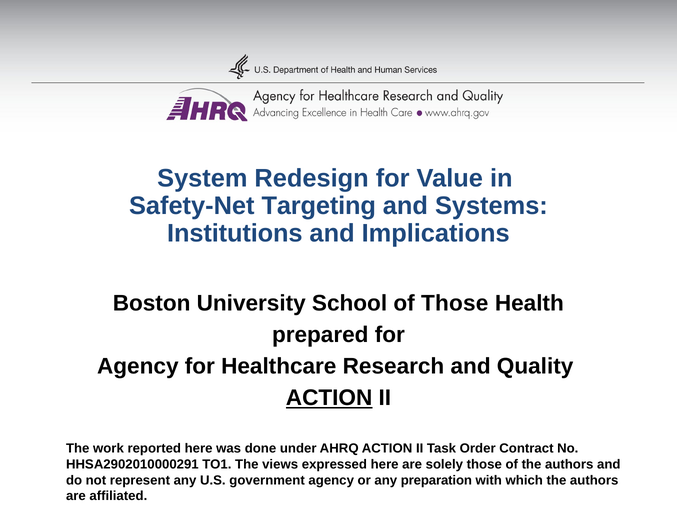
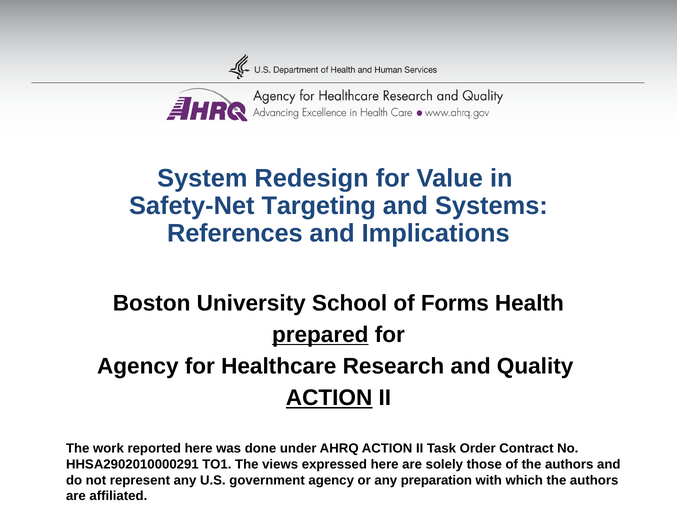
Institutions: Institutions -> References
of Those: Those -> Forms
prepared underline: none -> present
